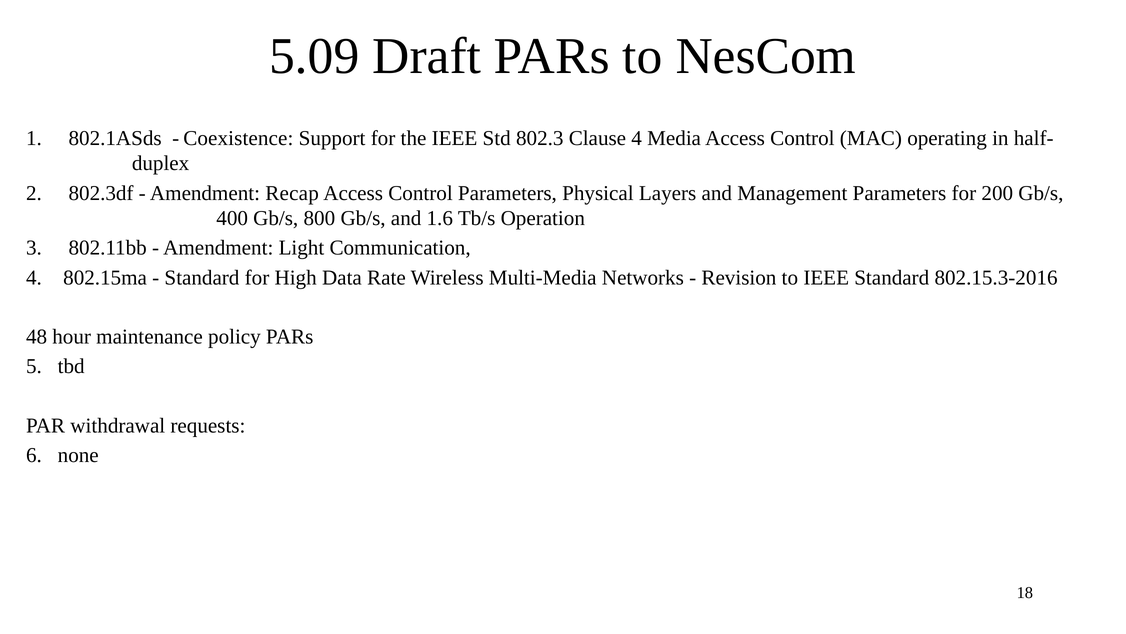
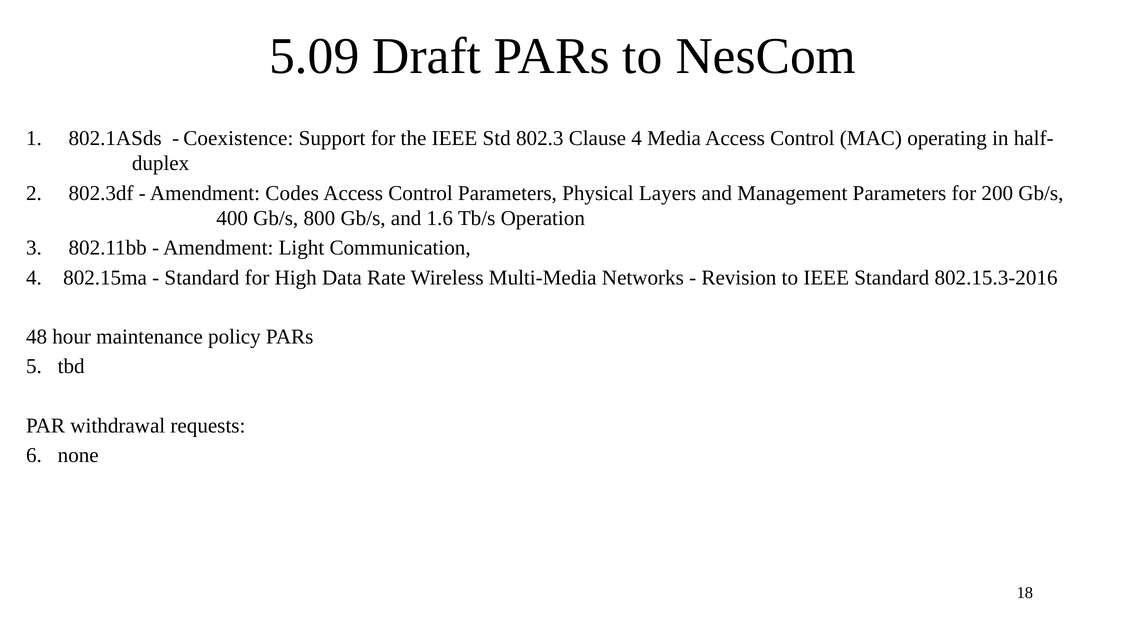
Recap: Recap -> Codes
